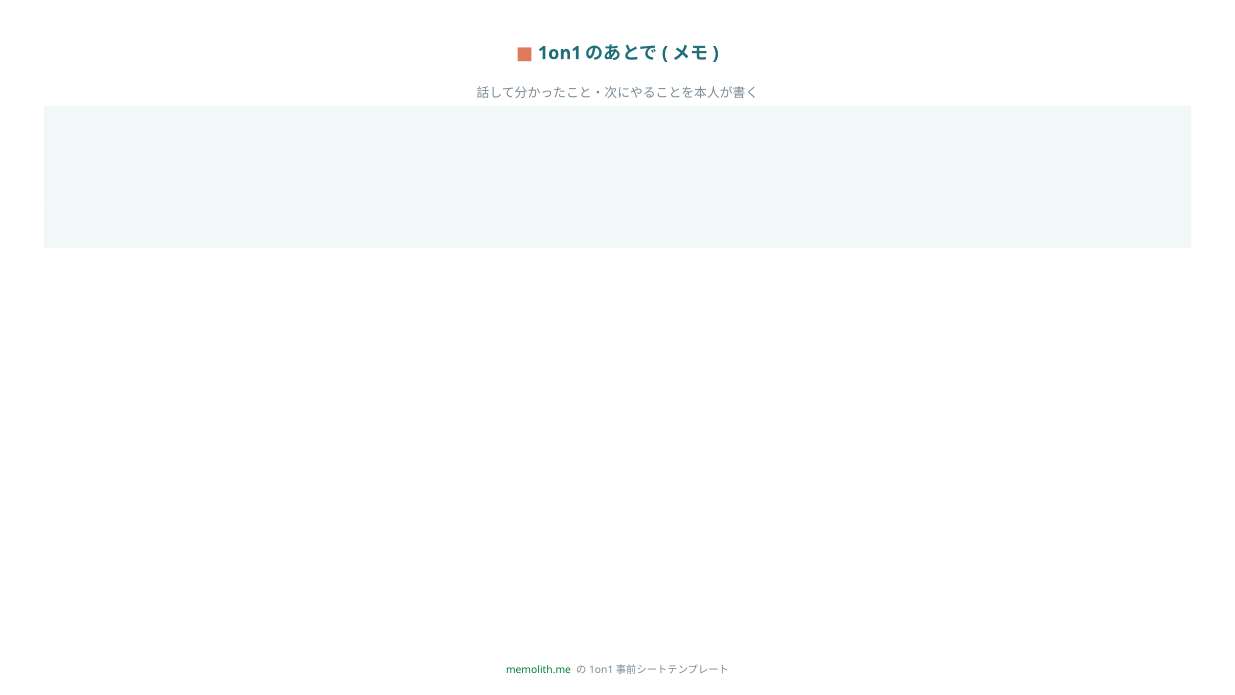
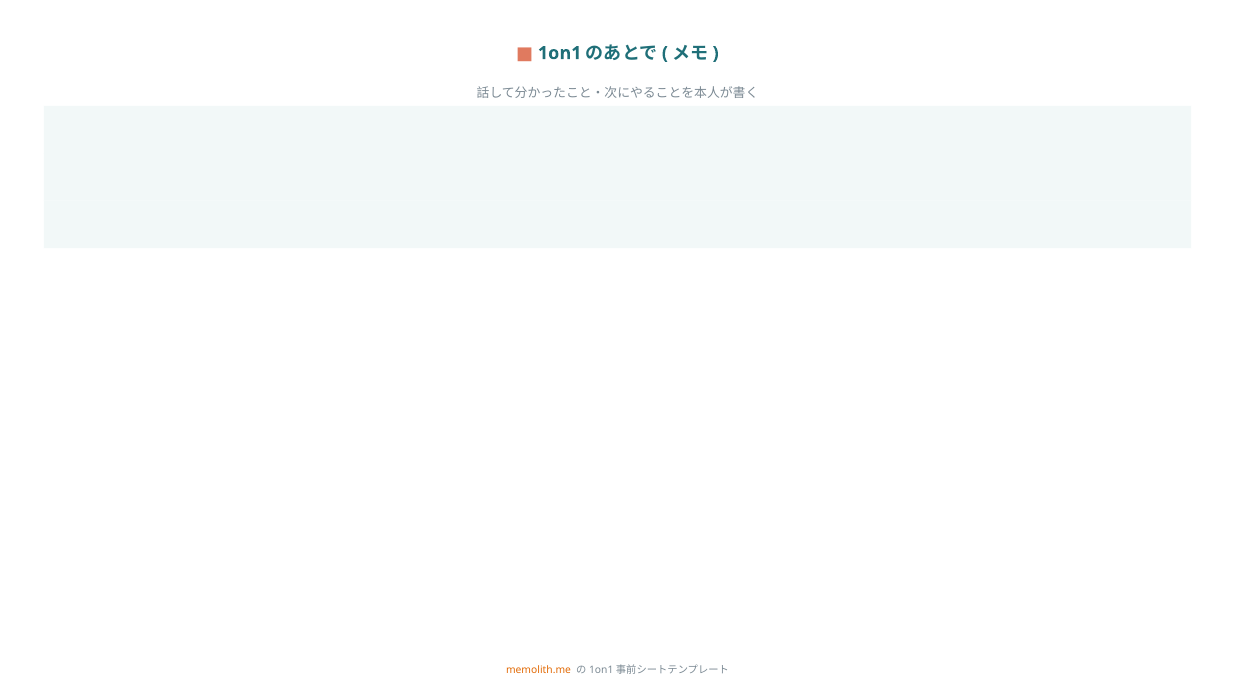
memolith.me colour: green -> orange
